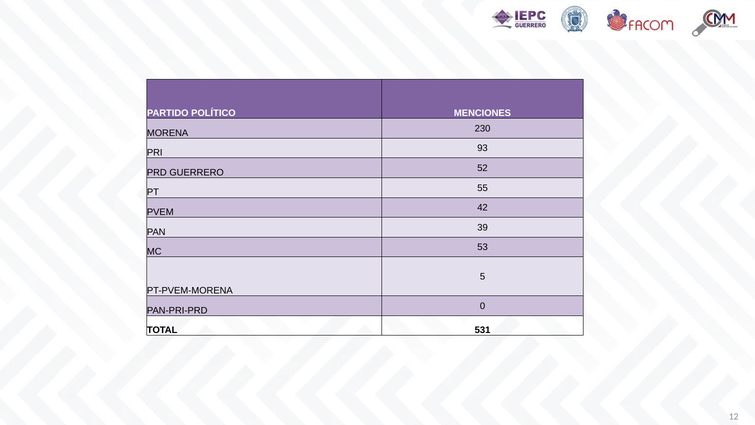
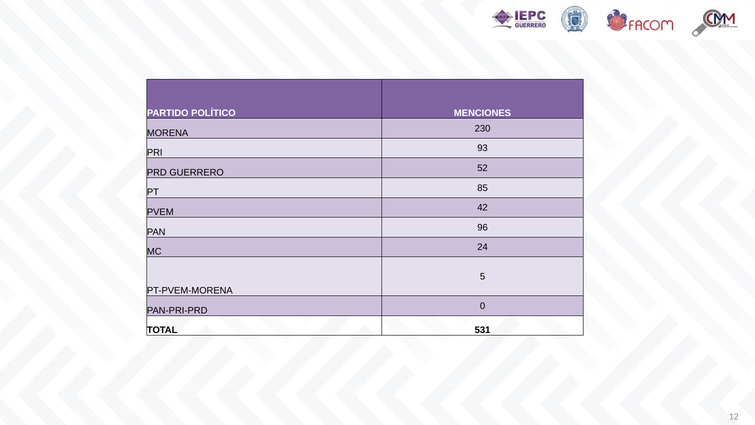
55: 55 -> 85
39: 39 -> 96
53: 53 -> 24
